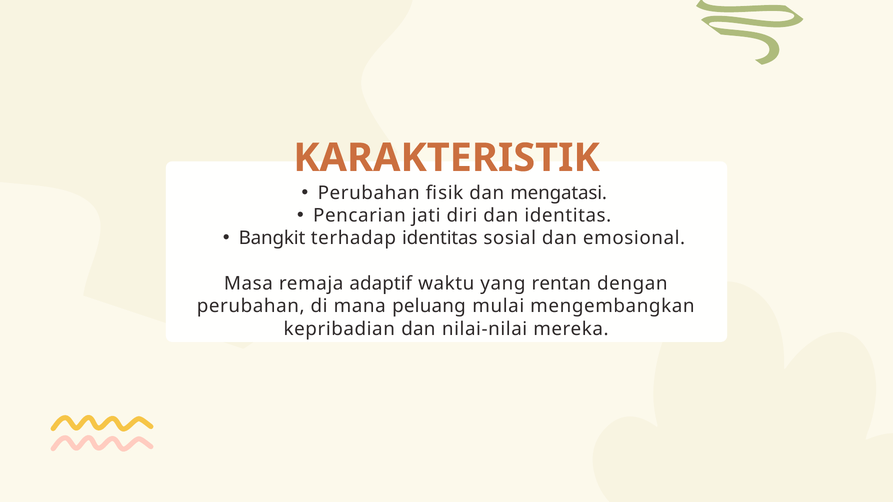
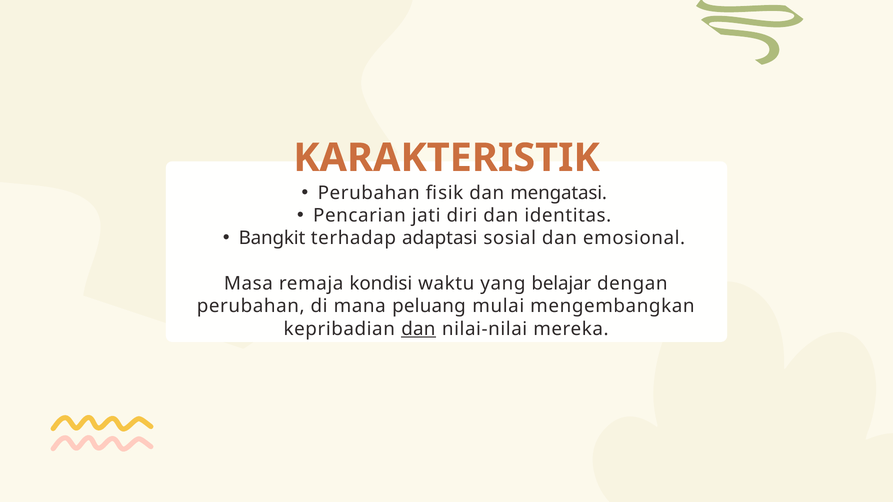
terhadap identitas: identitas -> adaptasi
adaptif: adaptif -> kondisi
rentan: rentan -> belajar
dan at (418, 329) underline: none -> present
